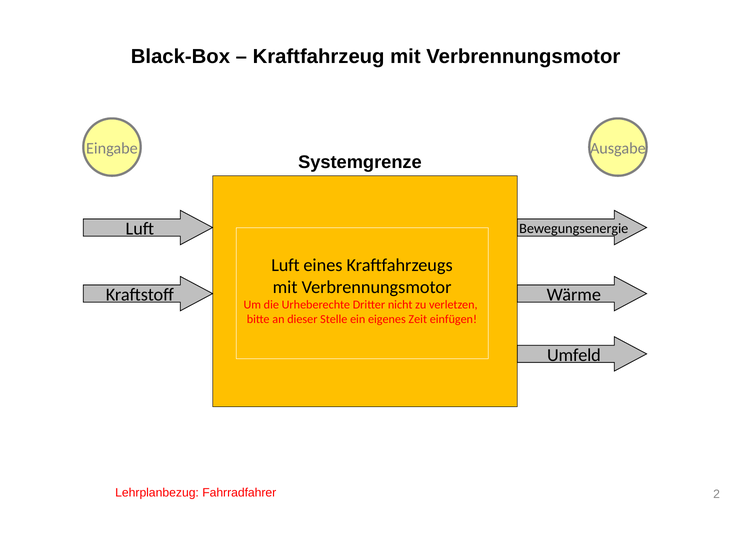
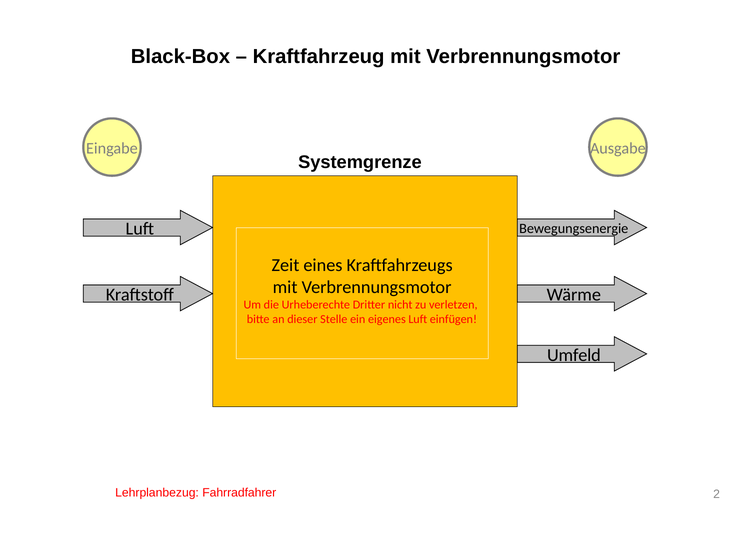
Luft at (286, 265): Luft -> Zeit
eigenes Zeit: Zeit -> Luft
